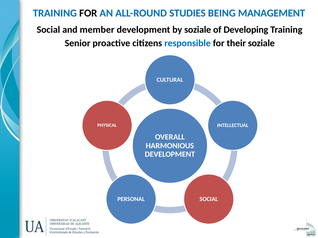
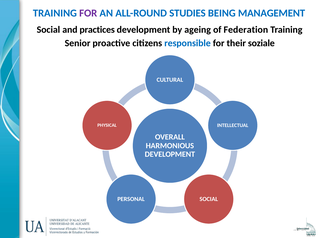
FOR at (88, 13) colour: black -> purple
member: member -> practices
by soziale: soziale -> ageing
Developing: Developing -> Federation
